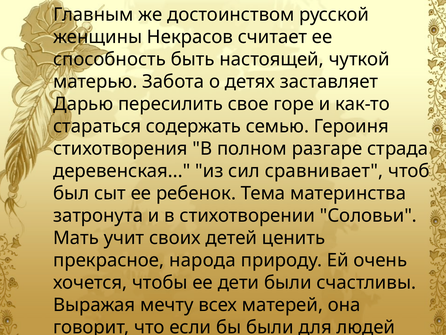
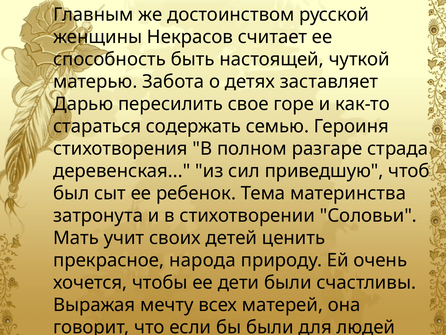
сравнивает: сравнивает -> приведшую
